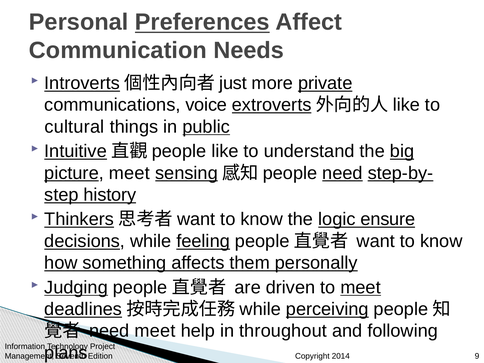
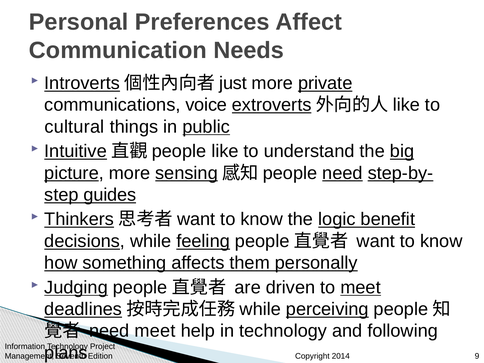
Preferences underline: present -> none
picture meet: meet -> more
history: history -> guides
ensure: ensure -> benefit
in throughout: throughout -> technology
